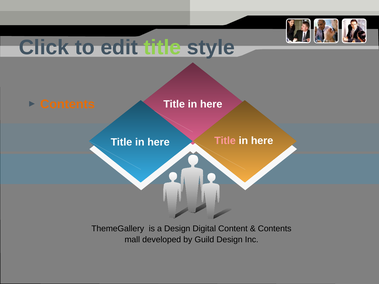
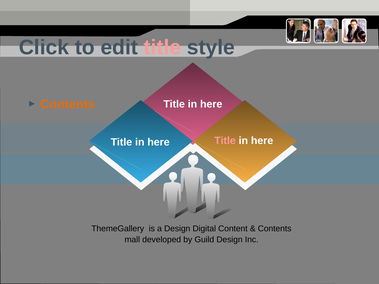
title at (162, 47) colour: light green -> pink
